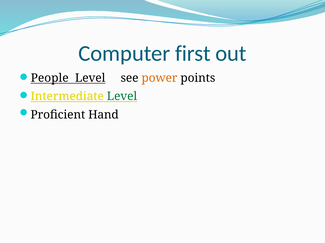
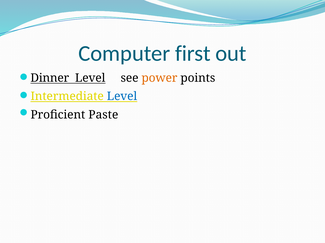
People: People -> Dinner
Level at (122, 97) colour: green -> blue
Hand: Hand -> Paste
